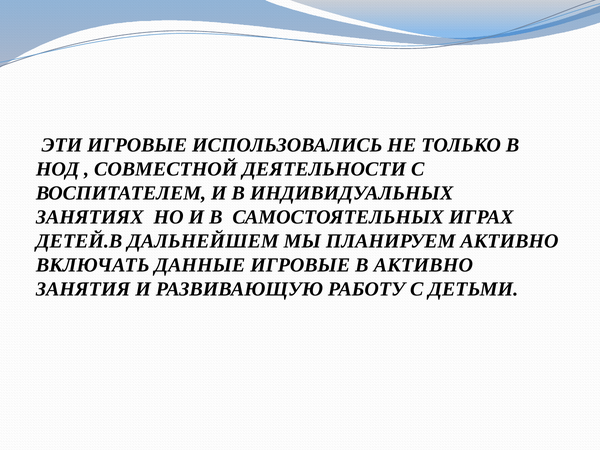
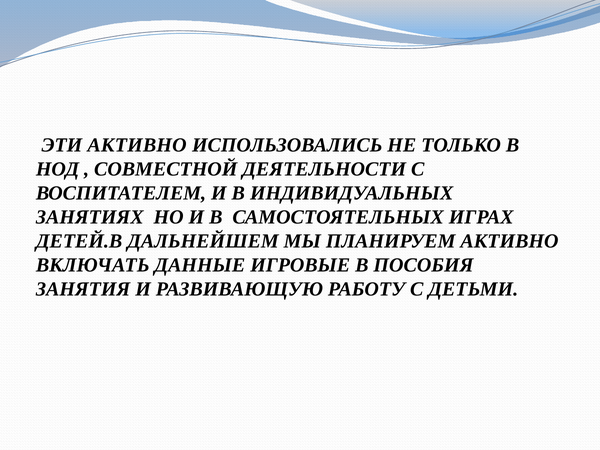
ЭТИ ИГРОВЫЕ: ИГРОВЫЕ -> АКТИВНО
В АКТИВНО: АКТИВНО -> ПОСОБИЯ
